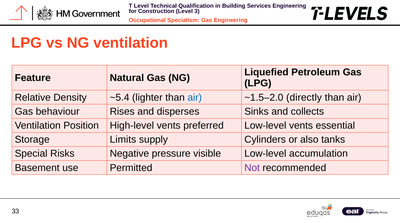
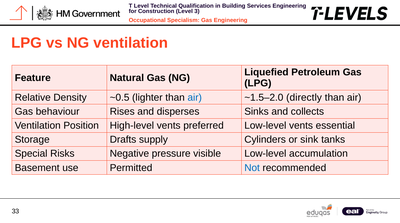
~5.4: ~5.4 -> ~0.5
Limits: Limits -> Drafts
also: also -> sink
Not colour: purple -> blue
